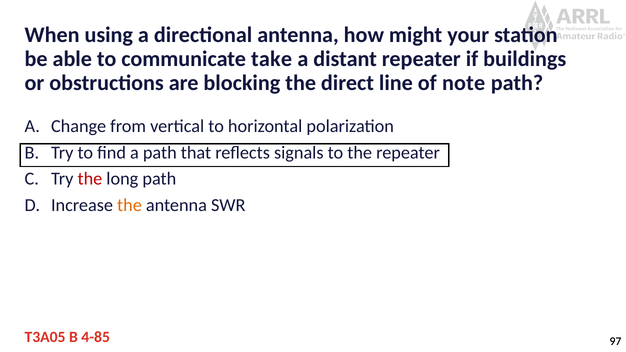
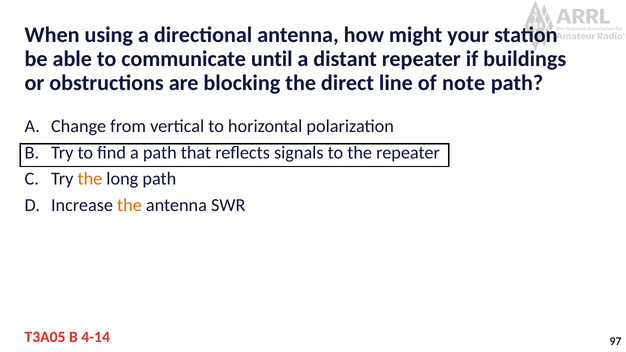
take: take -> until
the at (90, 179) colour: red -> orange
4-85: 4-85 -> 4-14
